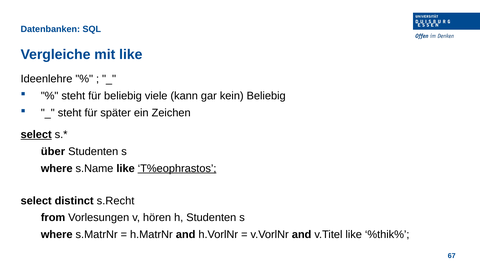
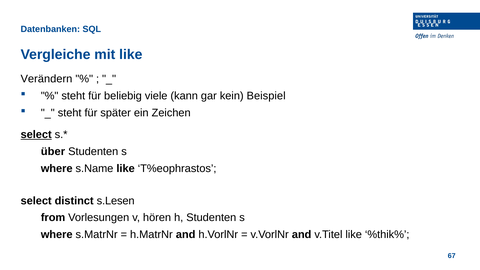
Ideenlehre: Ideenlehre -> Verändern
kein Beliebig: Beliebig -> Beispiel
T%eophrastos underline: present -> none
s.Recht: s.Recht -> s.Lesen
